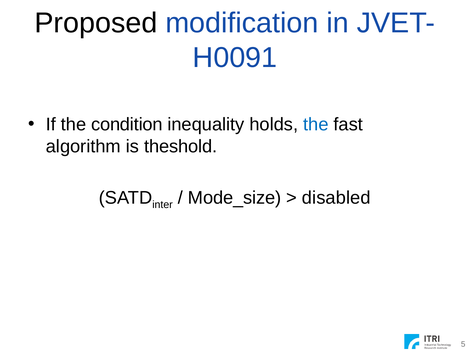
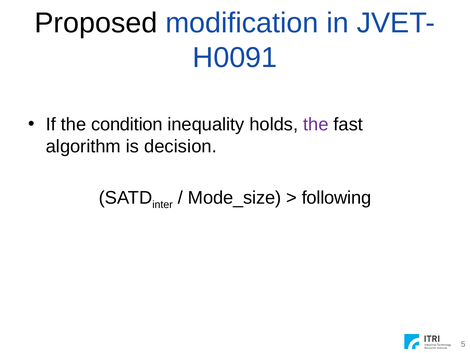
the at (316, 124) colour: blue -> purple
theshold: theshold -> decision
disabled: disabled -> following
